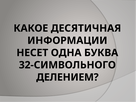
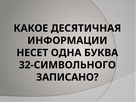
ДЕЛЕНИЕМ: ДЕЛЕНИЕМ -> ЗАПИСАНО
